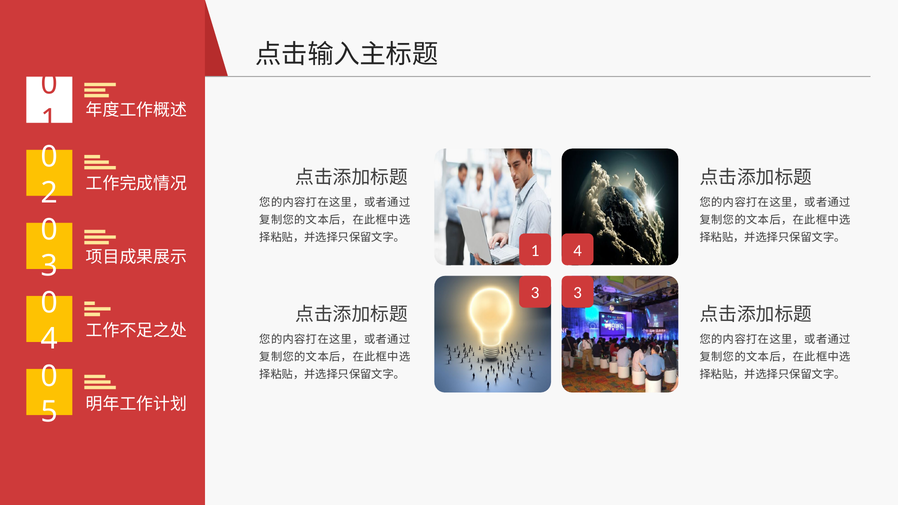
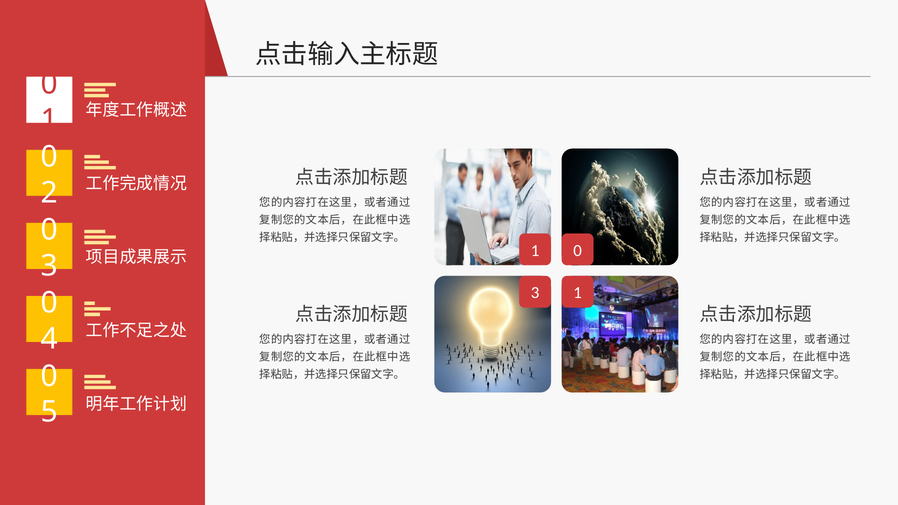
4 at (578, 251): 4 -> 0
3 3: 3 -> 1
